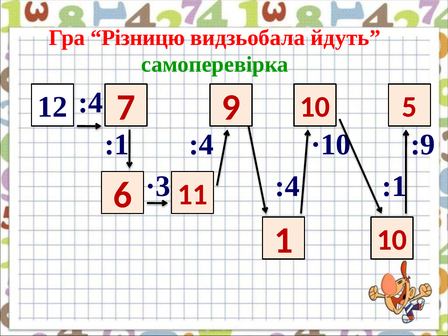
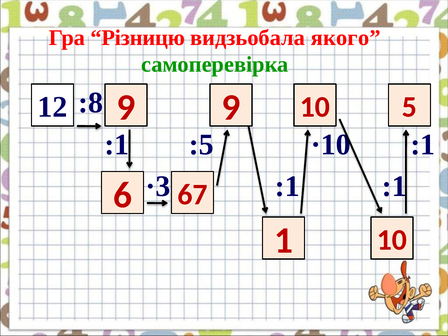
йдуть: йдуть -> якого
:4 at (91, 103): :4 -> :8
12 7: 7 -> 9
:4 at (201, 145): :4 -> :5
:9 at (423, 145): :9 -> :1
:4 at (287, 186): :4 -> :1
11: 11 -> 67
